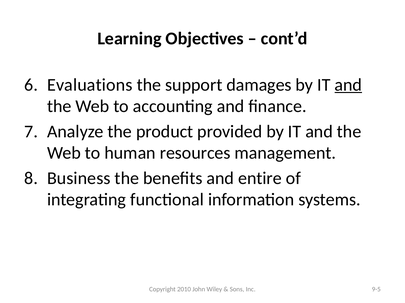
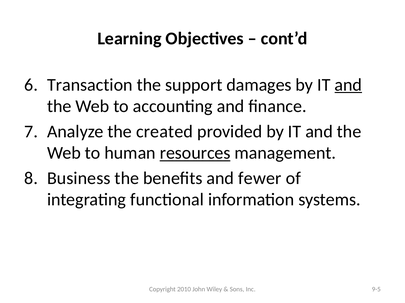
Evaluations: Evaluations -> Transaction
product: product -> created
resources underline: none -> present
entire: entire -> fewer
